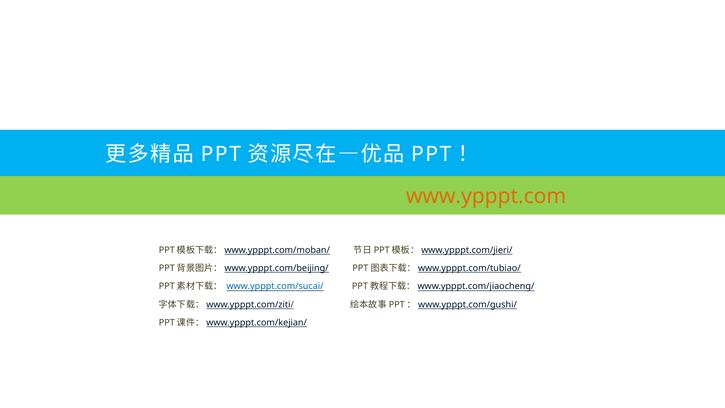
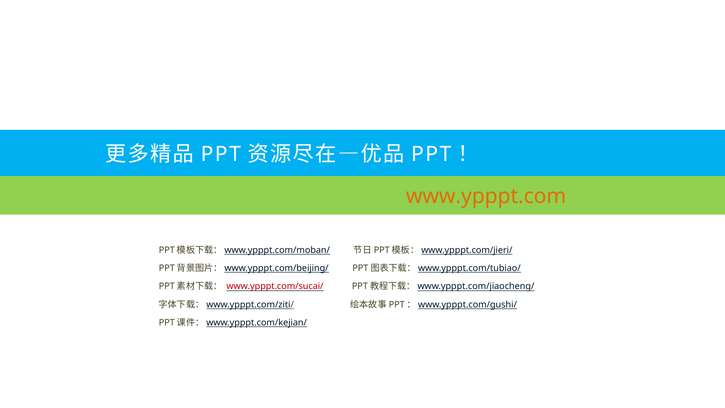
www.ypppt.com/sucai/ colour: blue -> red
